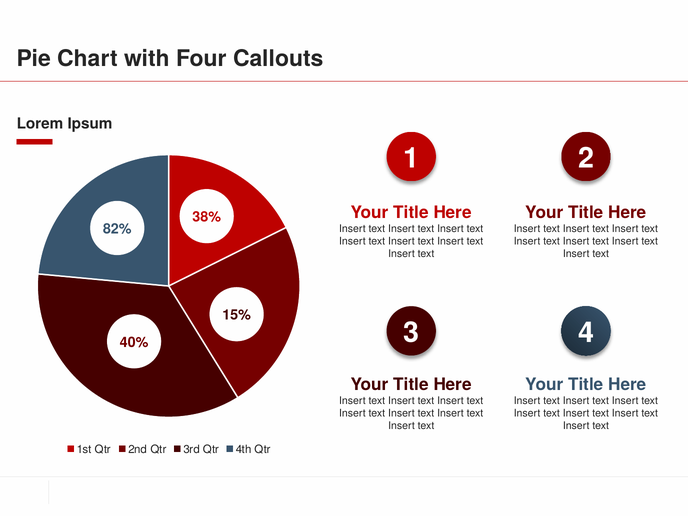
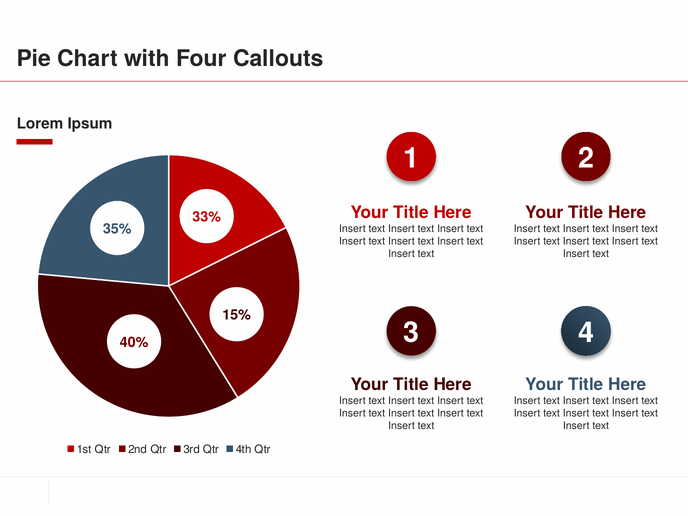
38%: 38% -> 33%
82%: 82% -> 35%
